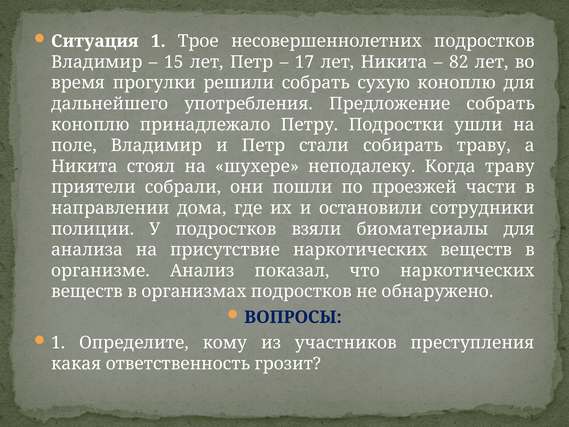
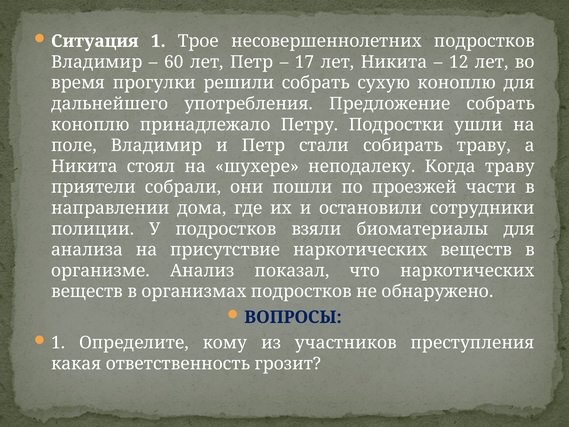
15: 15 -> 60
82: 82 -> 12
